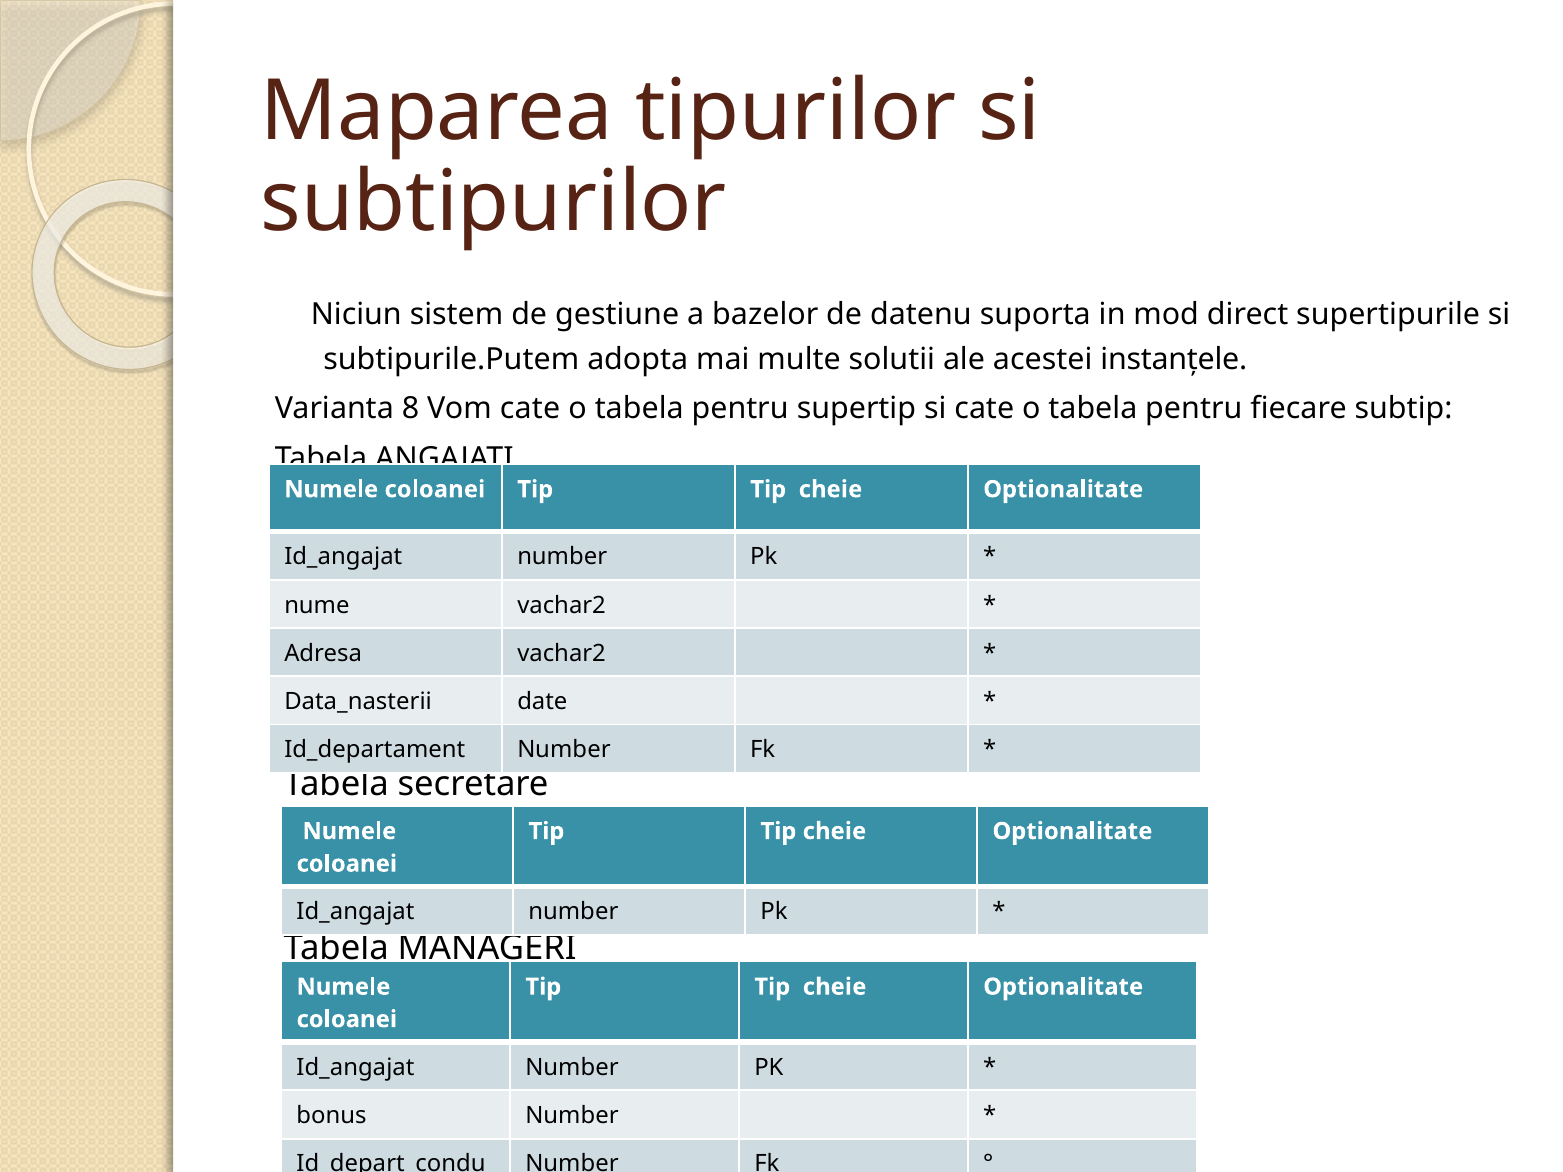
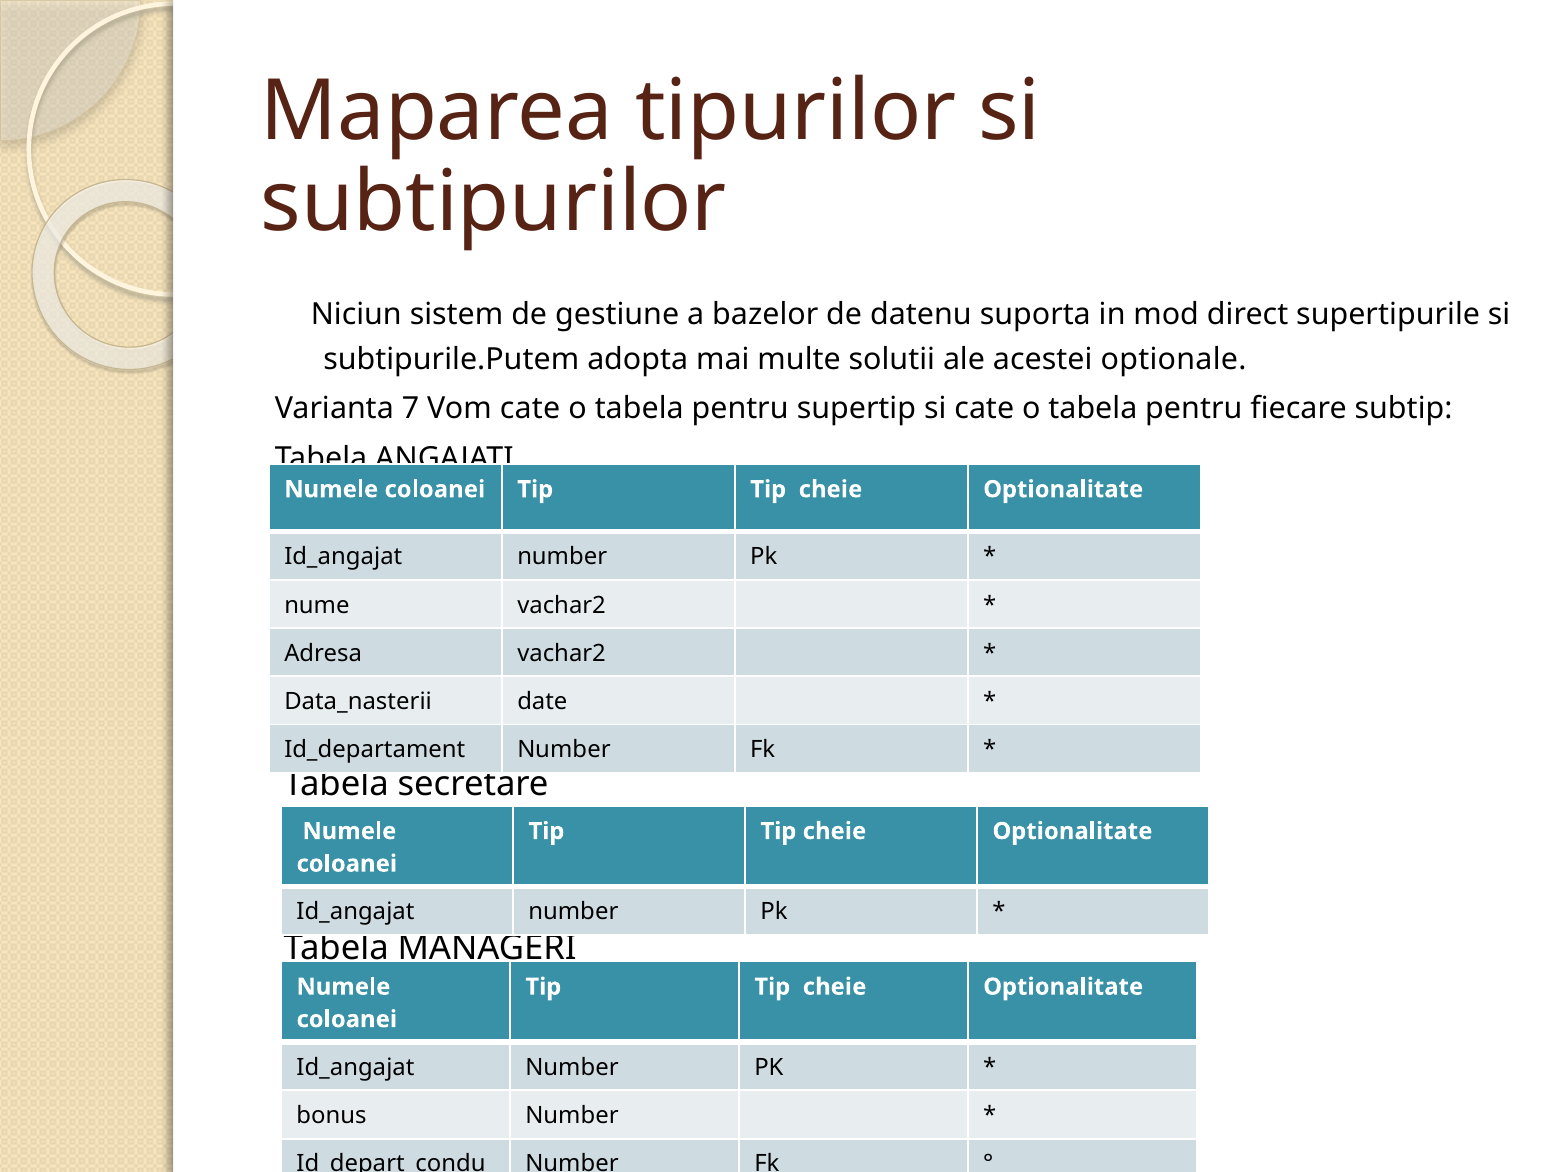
instanțele: instanțele -> optionale
8: 8 -> 7
